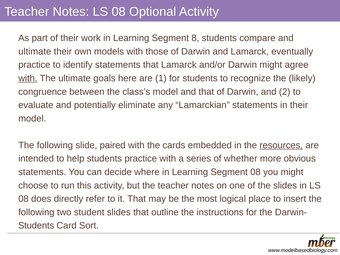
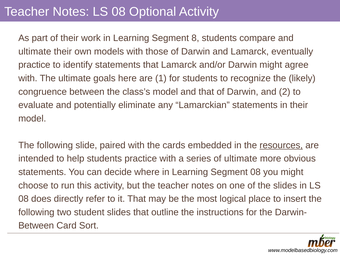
with at (28, 78) underline: present -> none
of whether: whether -> ultimate
Students at (36, 226): Students -> Between
